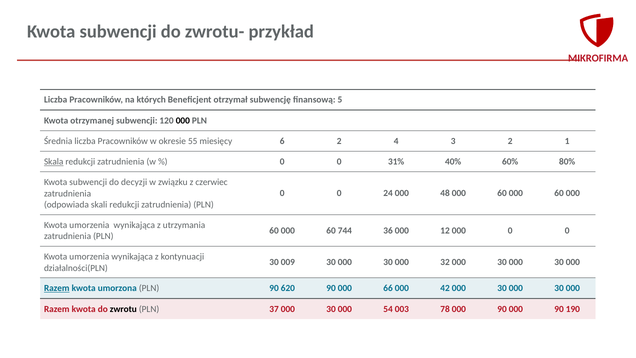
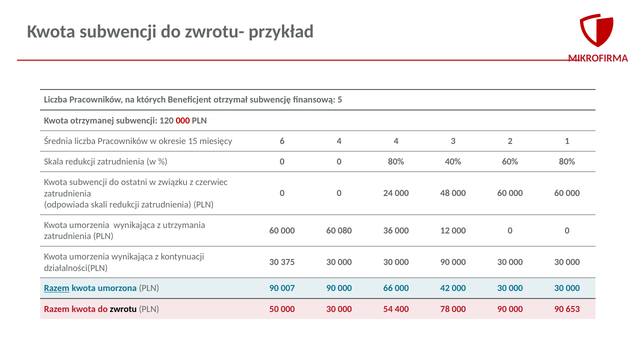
000 at (183, 120) colour: black -> red
55: 55 -> 15
6 2: 2 -> 4
Skala underline: present -> none
0 31%: 31% -> 80%
decyzji: decyzji -> ostatni
744: 744 -> 080
009: 009 -> 375
30 000 32: 32 -> 90
620: 620 -> 007
37: 37 -> 50
003: 003 -> 400
190: 190 -> 653
